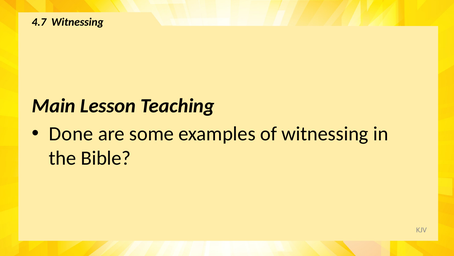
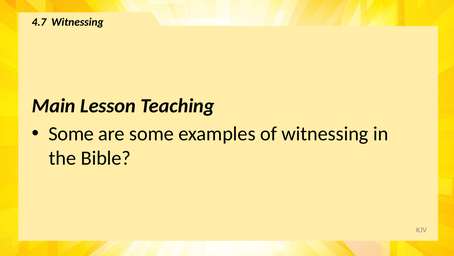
Done at (71, 134): Done -> Some
